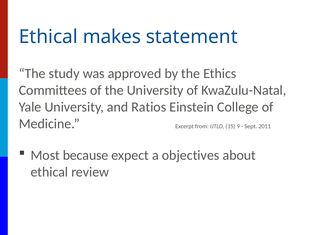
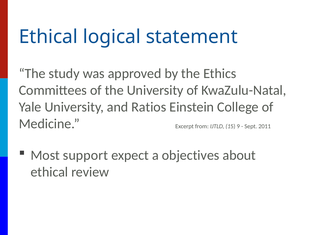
makes: makes -> logical
because: because -> support
